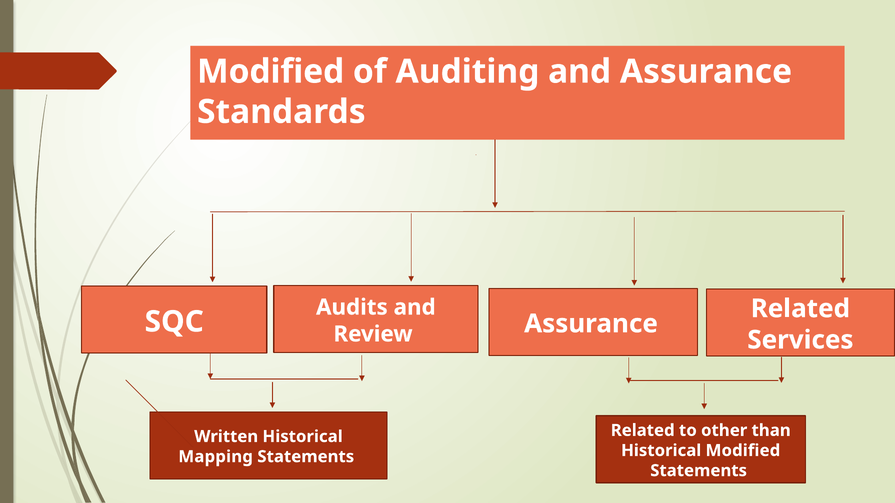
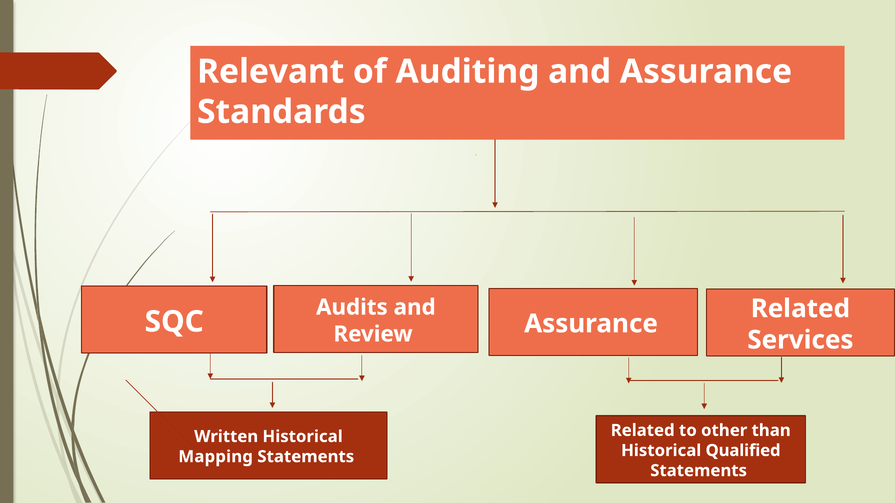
Modified at (271, 72): Modified -> Relevant
Historical Modified: Modified -> Qualified
